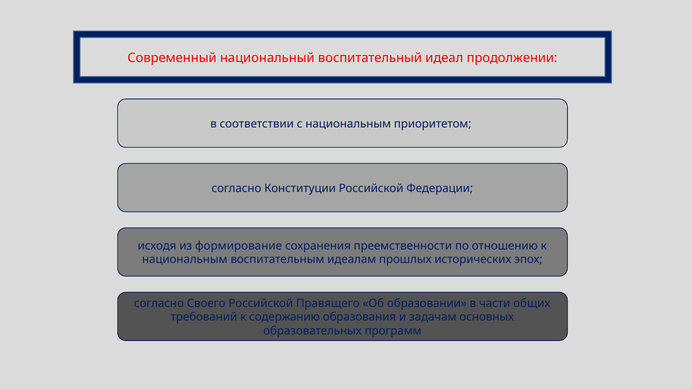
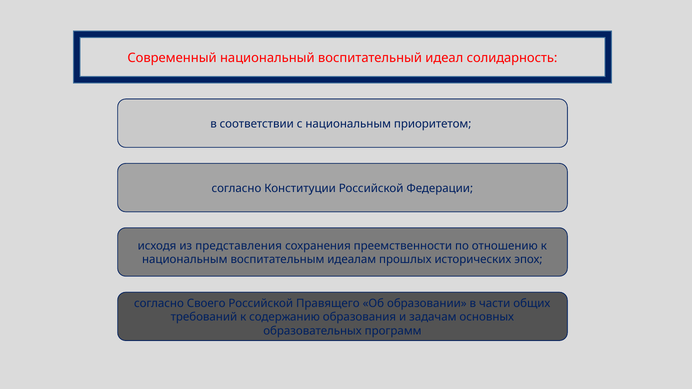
продолжении: продолжении -> солидарность
формирование: формирование -> представления
